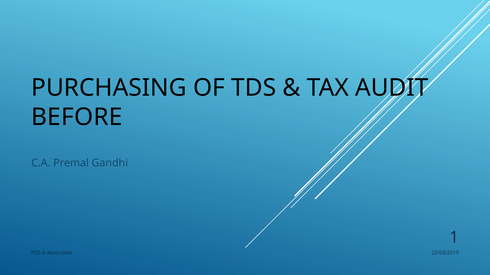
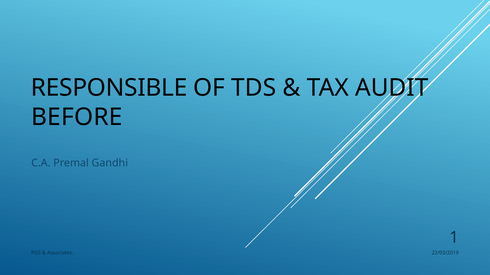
PURCHASING: PURCHASING -> RESPONSIBLE
